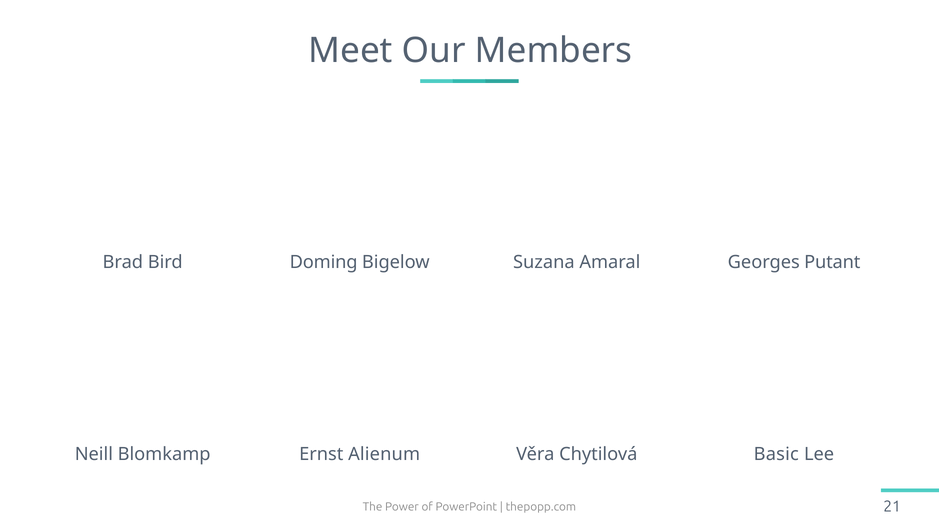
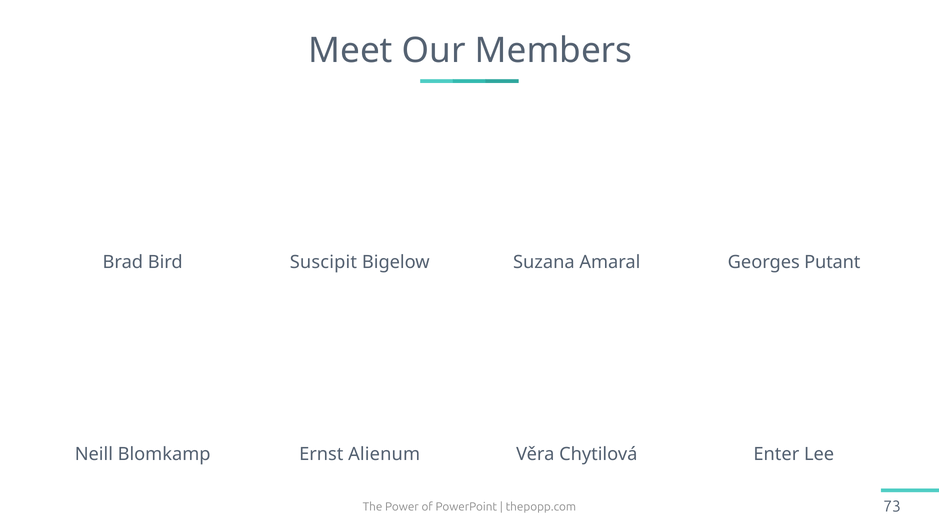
Doming: Doming -> Suscipit
Basic: Basic -> Enter
21: 21 -> 73
